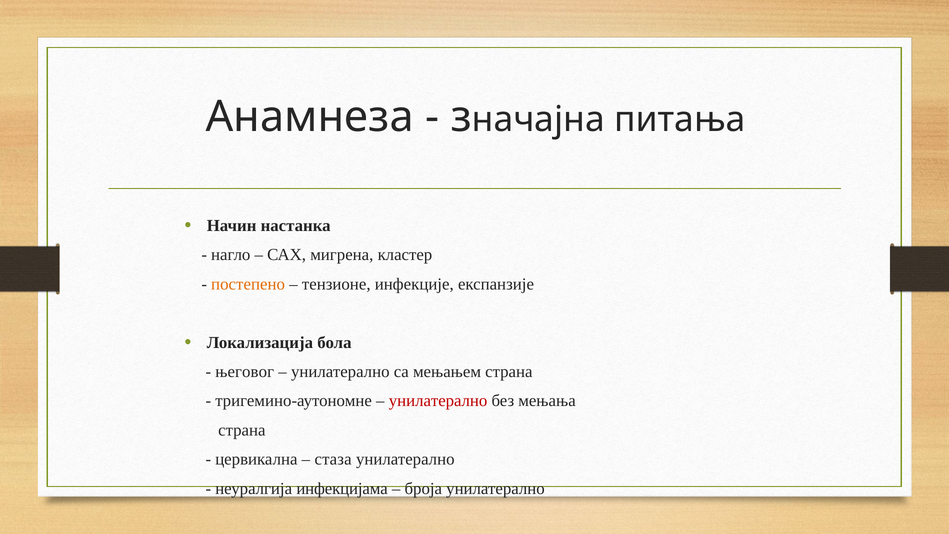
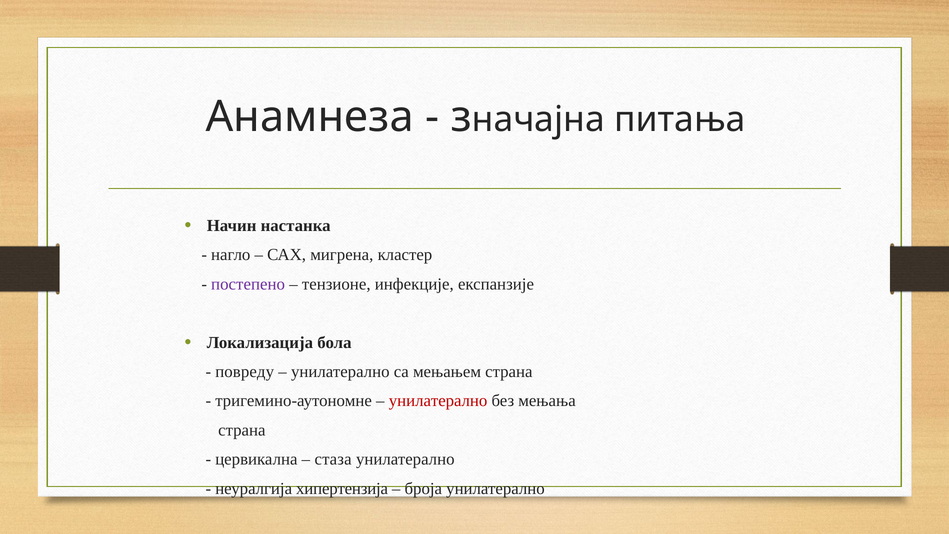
постепено colour: orange -> purple
његовог: његовог -> повреду
инфекцијама: инфекцијама -> хипертензија
